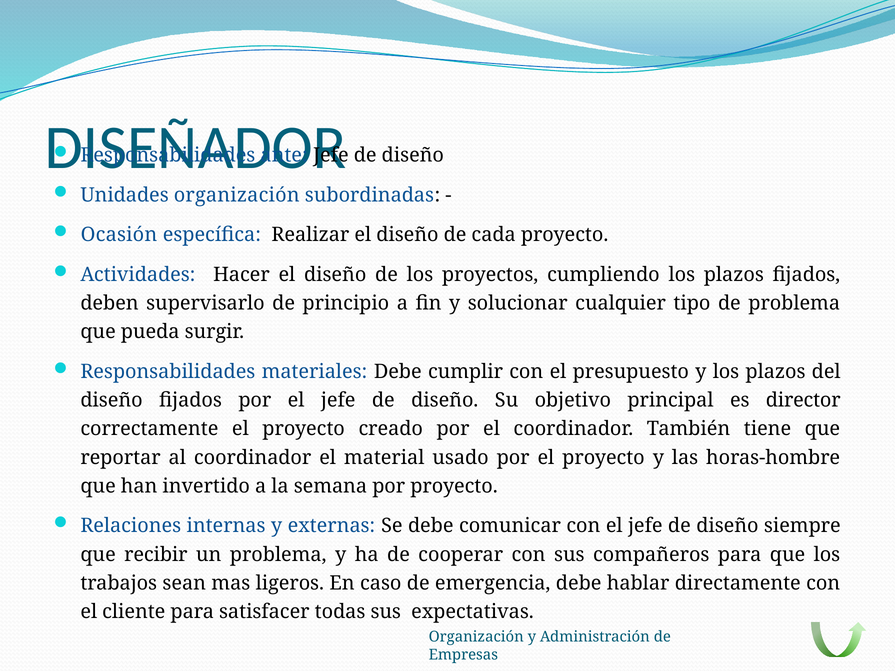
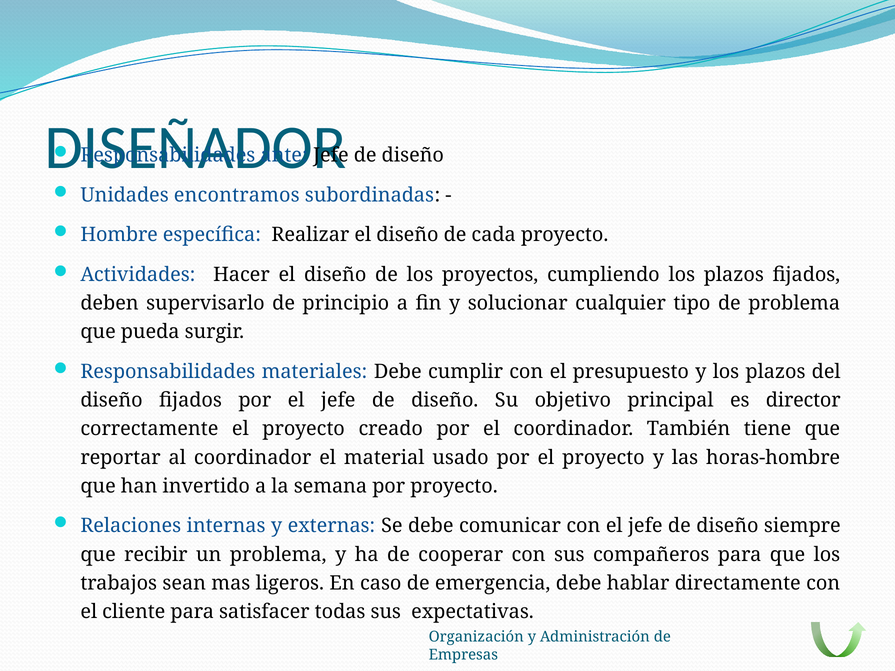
Unidades organización: organización -> encontramos
Ocasión: Ocasión -> Hombre
